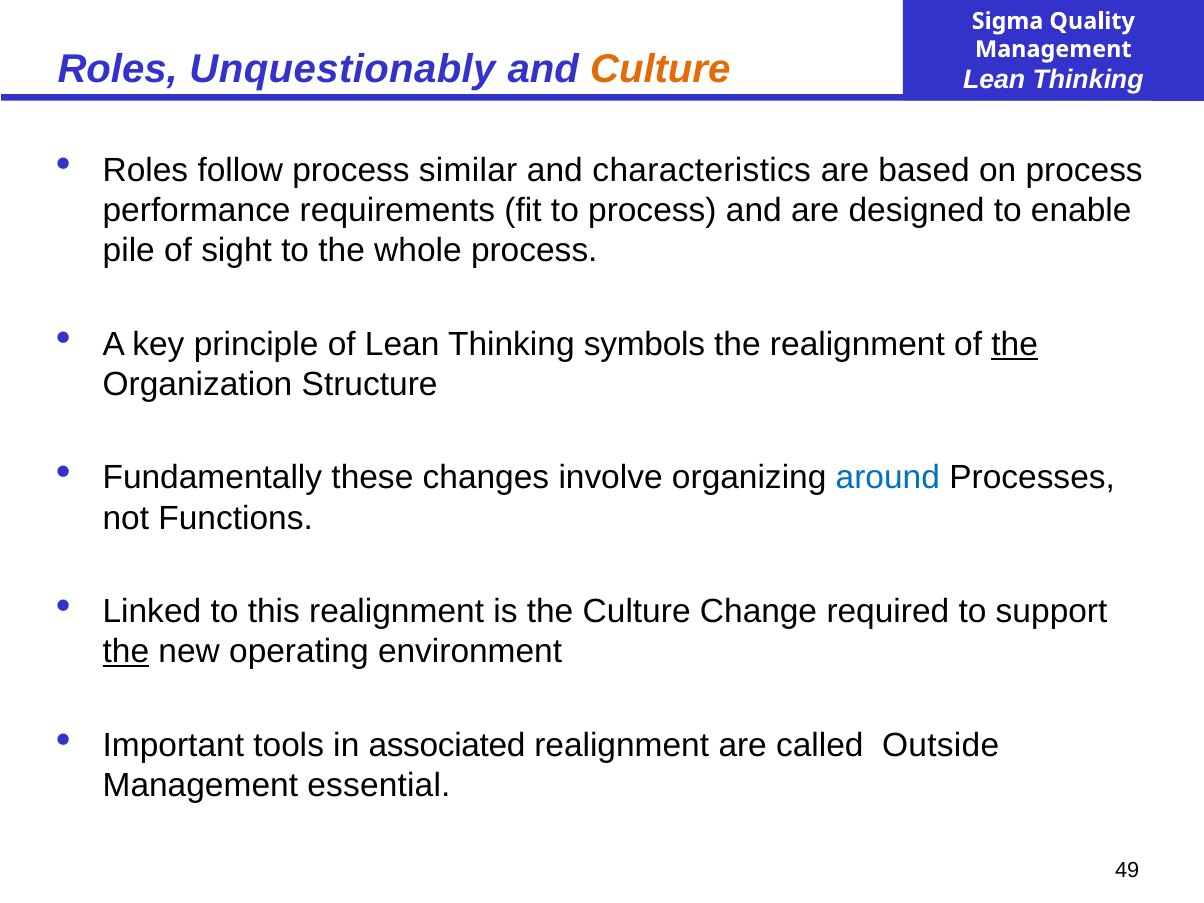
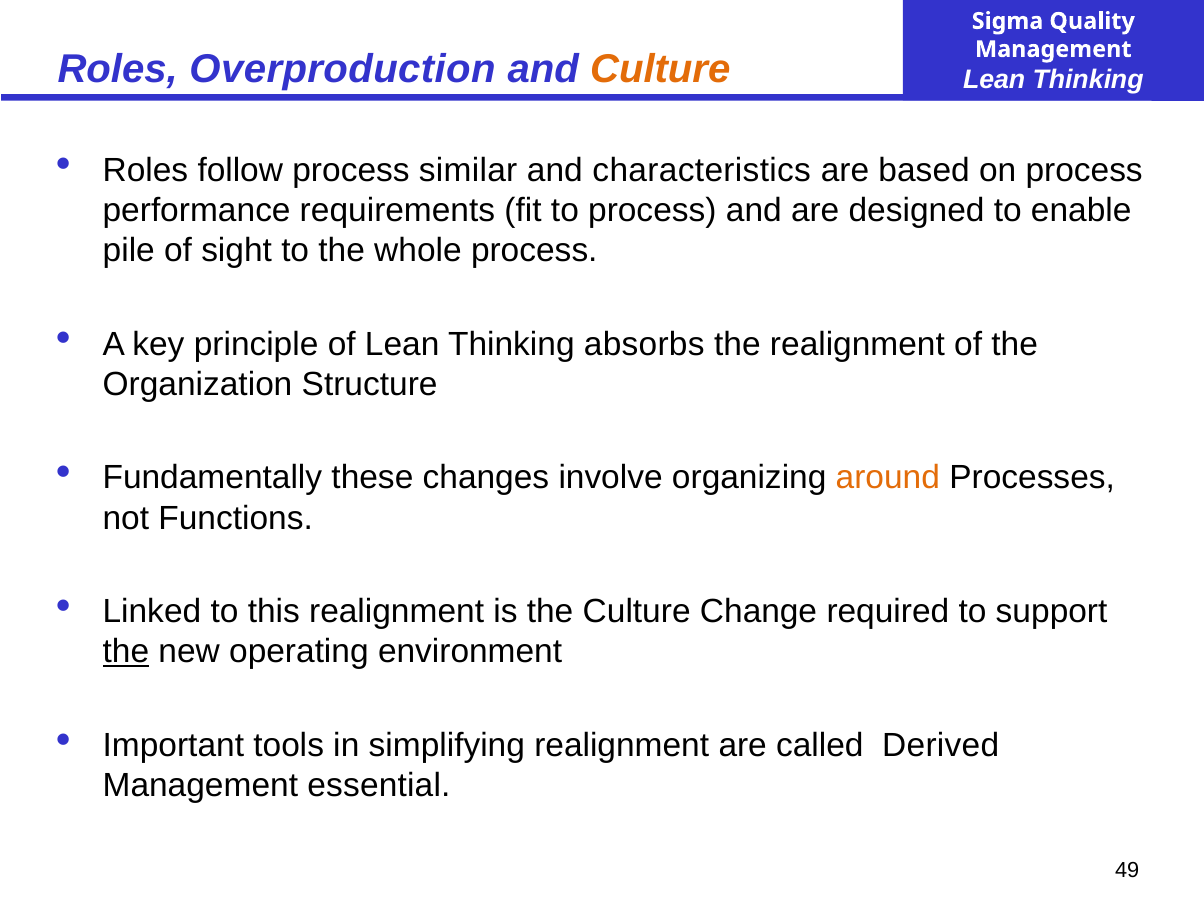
Unquestionably: Unquestionably -> Overproduction
symbols: symbols -> absorbs
the at (1015, 344) underline: present -> none
around colour: blue -> orange
associated: associated -> simplifying
Outside: Outside -> Derived
